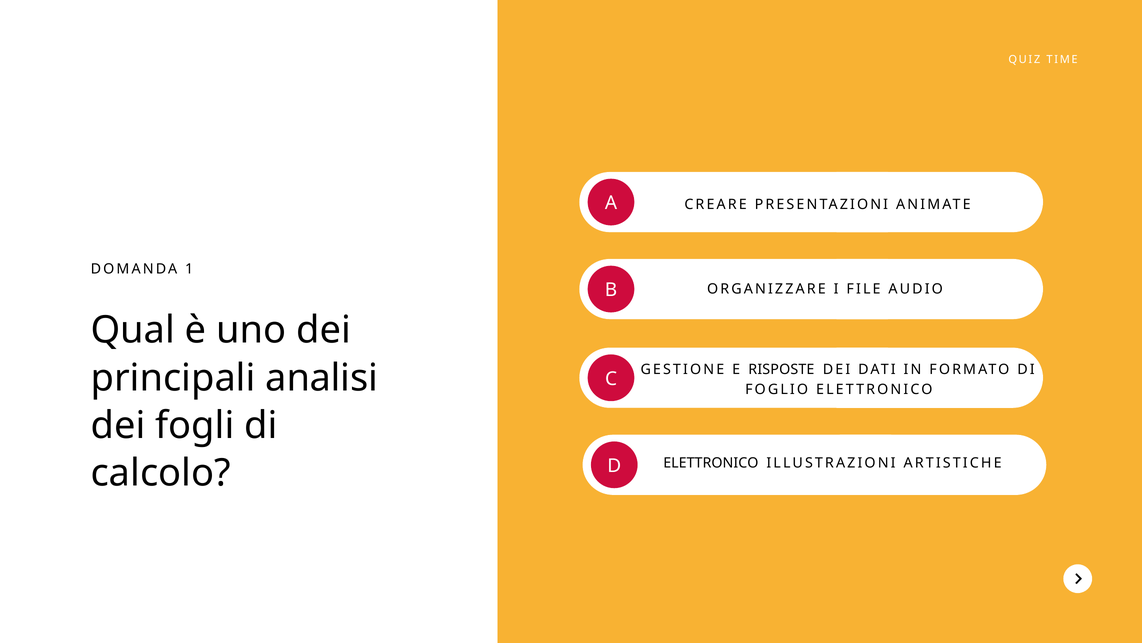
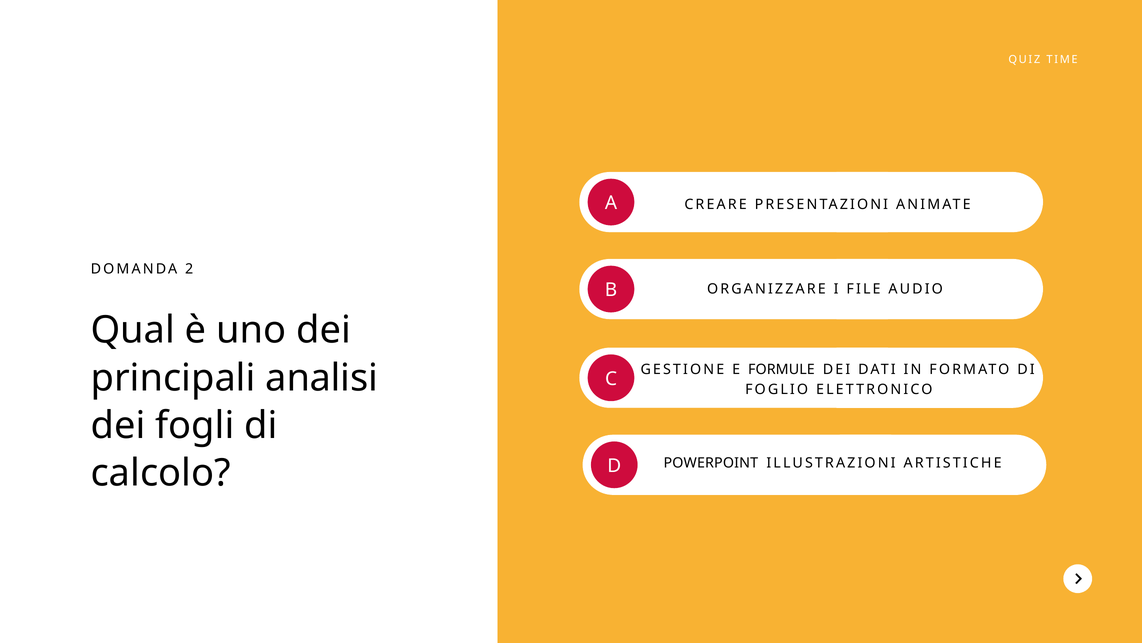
1: 1 -> 2
RISPOSTE: RISPOSTE -> FORMULE
ELETTRONICO at (711, 463): ELETTRONICO -> POWERPOINT
